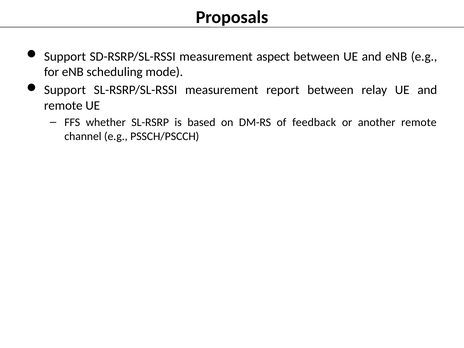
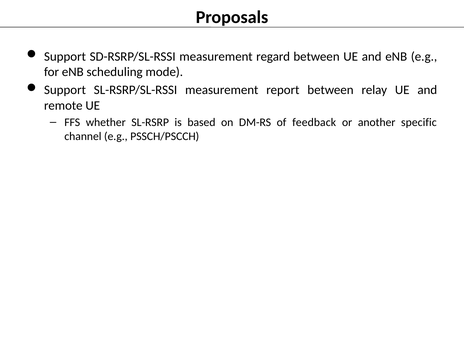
aspect: aspect -> regard
another remote: remote -> specific
